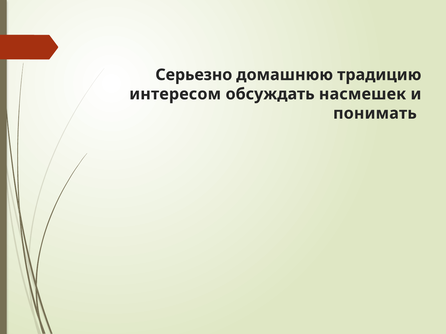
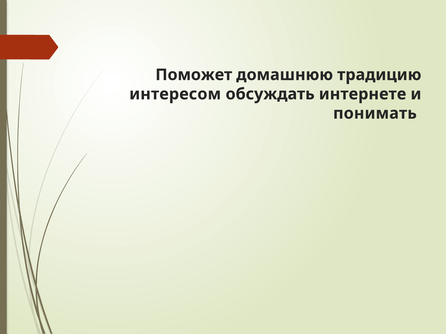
Серьезно: Серьезно -> Поможет
насмешек: насмешек -> интернете
